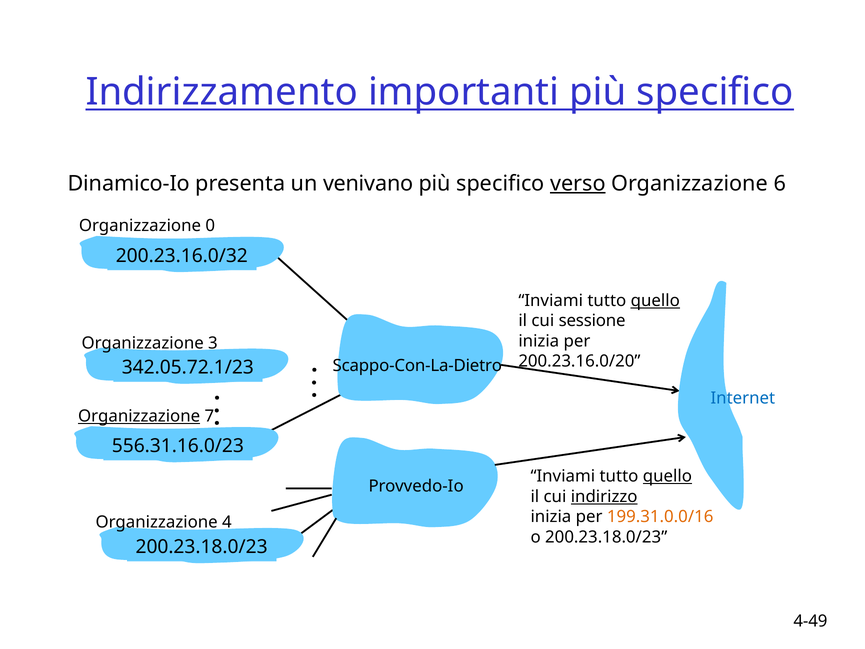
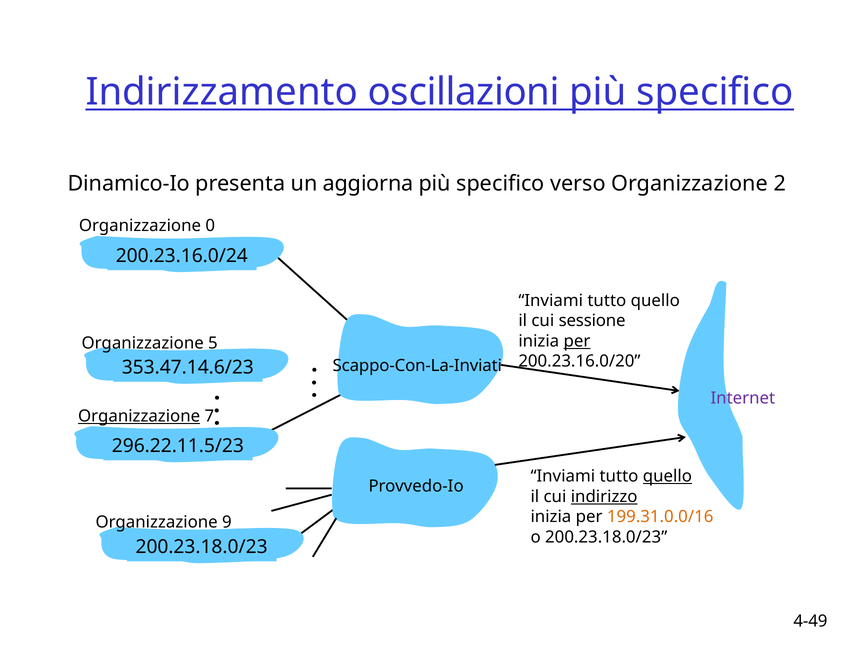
importanti: importanti -> oscillazioni
venivano: venivano -> aggiorna
verso underline: present -> none
6: 6 -> 2
200.23.16.0/32: 200.23.16.0/32 -> 200.23.16.0/24
quello at (655, 301) underline: present -> none
per at (577, 341) underline: none -> present
3: 3 -> 5
Scappo-Con-La-Dietro: Scappo-Con-La-Dietro -> Scappo-Con-La-Inviati
342.05.72.1/23: 342.05.72.1/23 -> 353.47.14.6/23
Internet colour: blue -> purple
556.31.16.0/23: 556.31.16.0/23 -> 296.22.11.5/23
4: 4 -> 9
